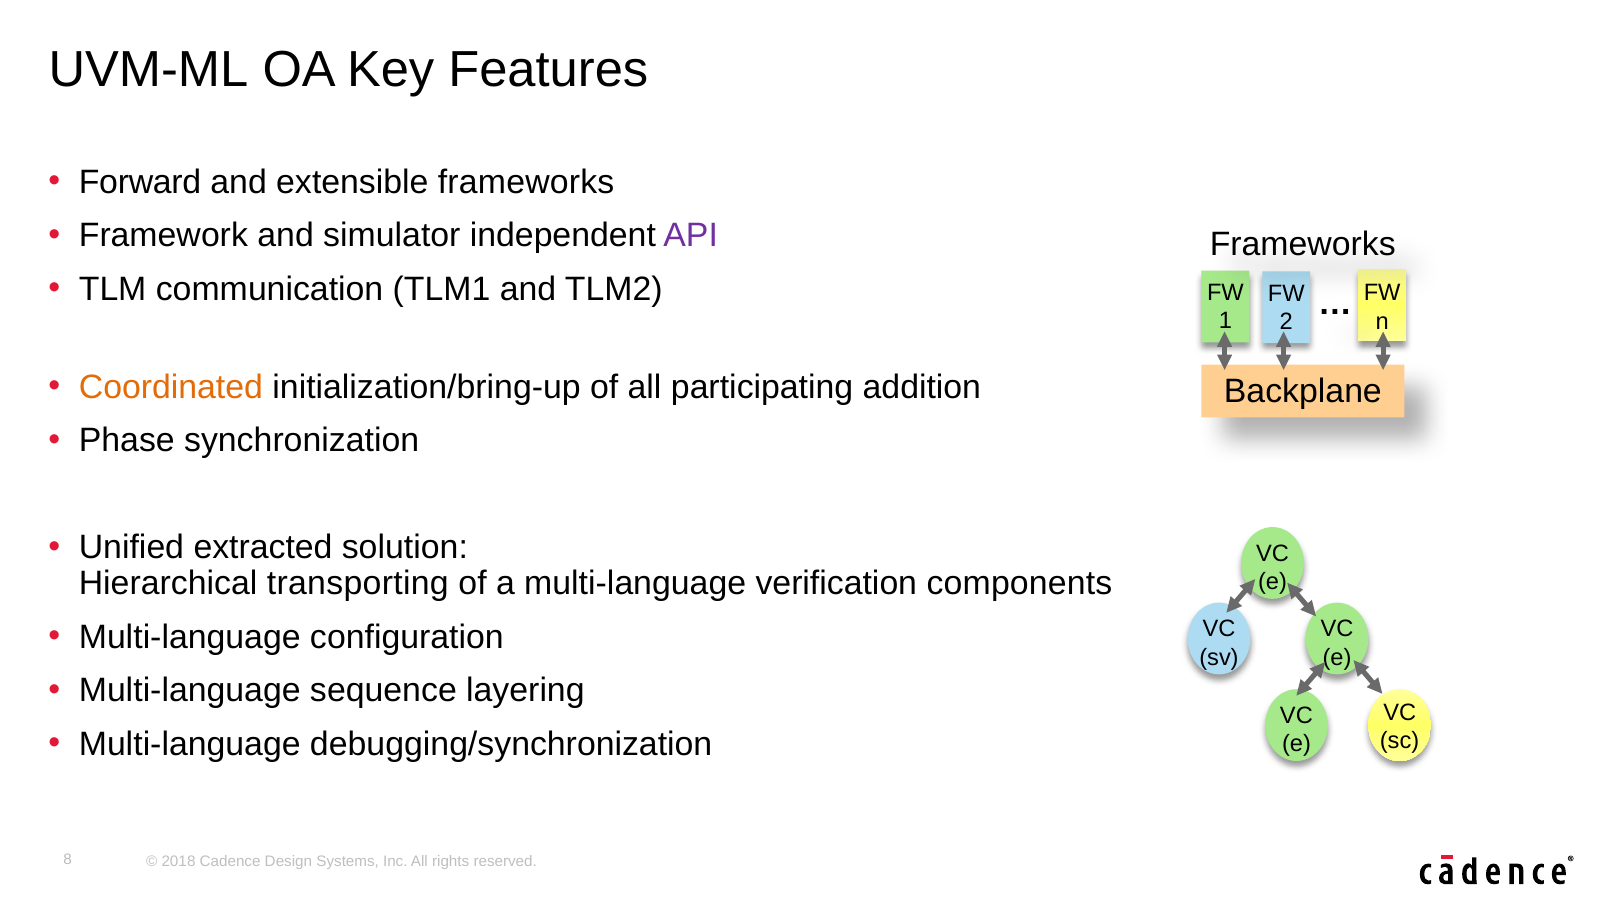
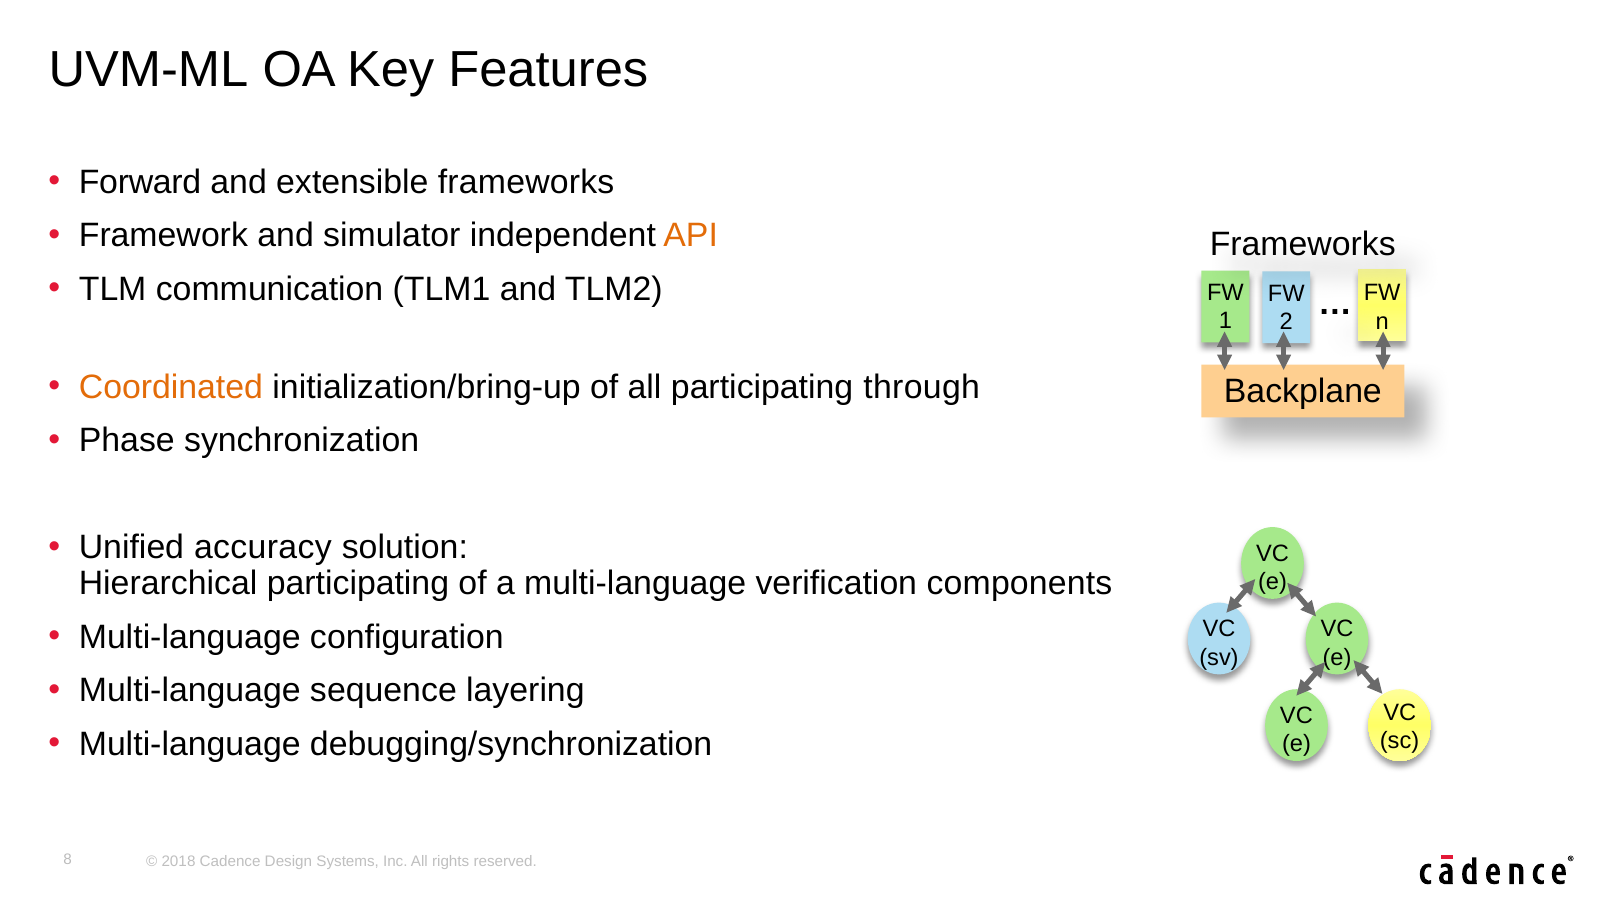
API colour: purple -> orange
addition: addition -> through
extracted: extracted -> accuracy
Hierarchical transporting: transporting -> participating
